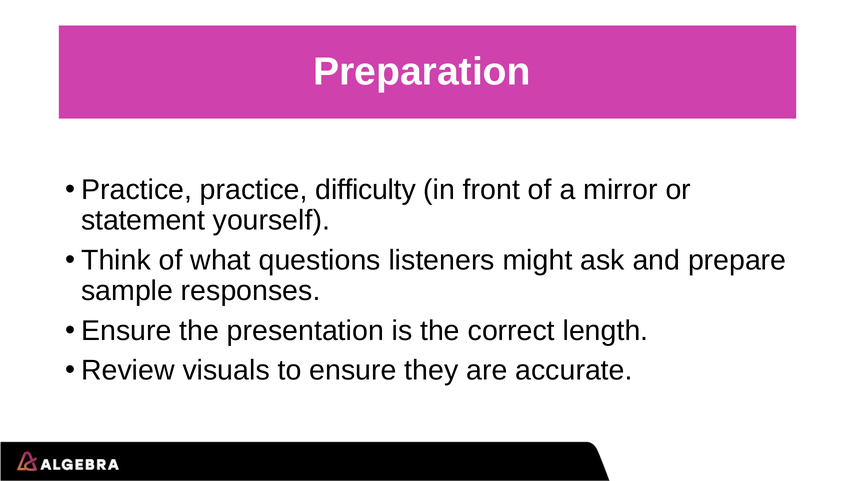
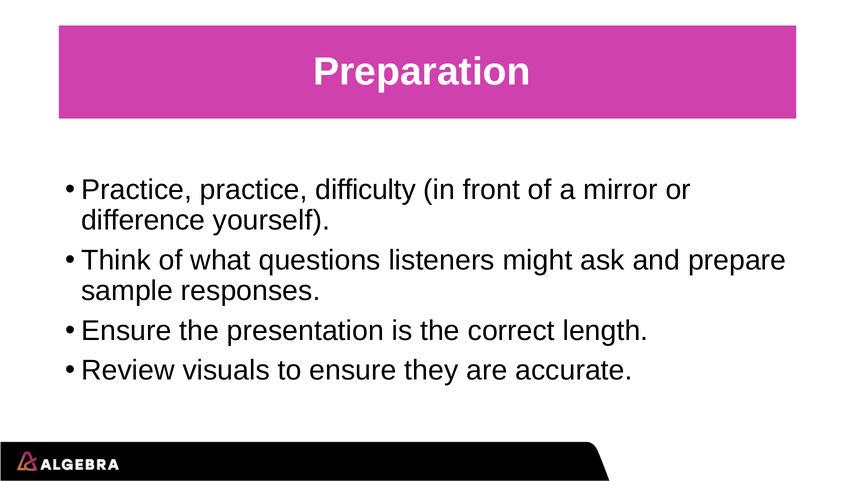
statement: statement -> difference
